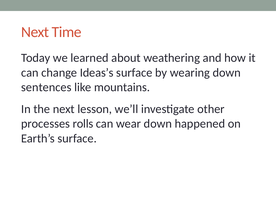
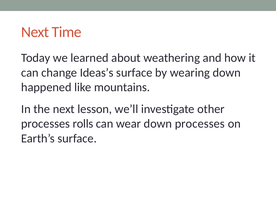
sentences: sentences -> happened
down happened: happened -> processes
